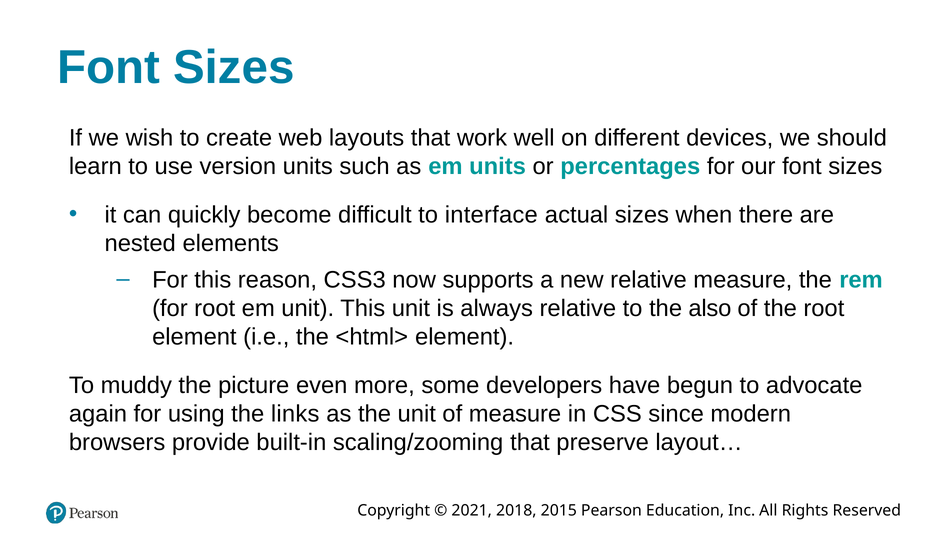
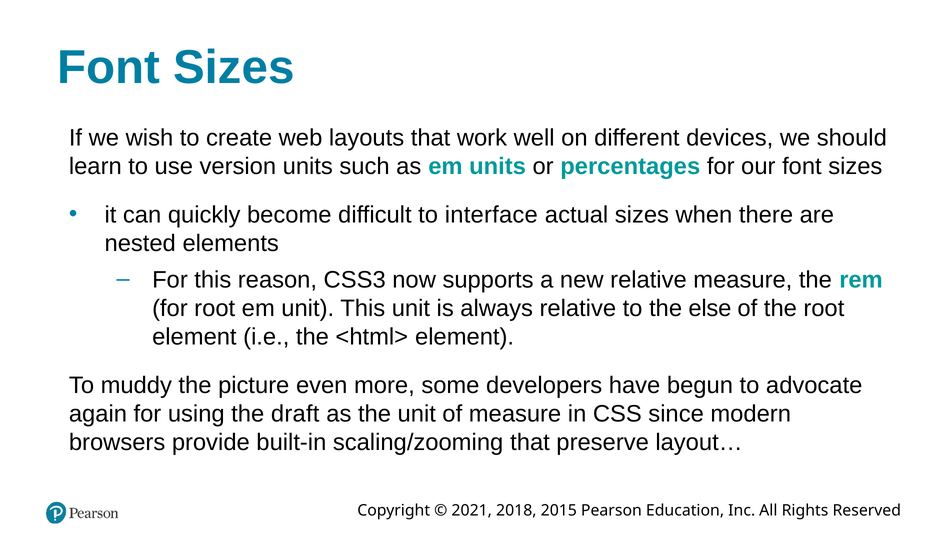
also: also -> else
links: links -> draft
